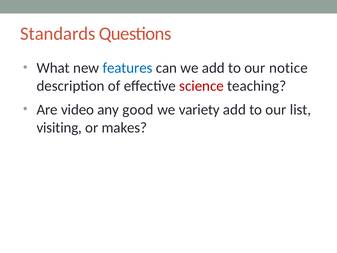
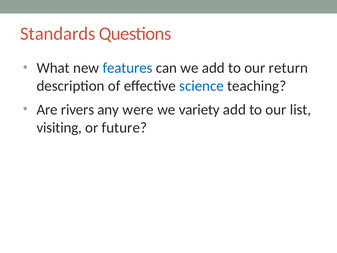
notice: notice -> return
science colour: red -> blue
video: video -> rivers
good: good -> were
makes: makes -> future
